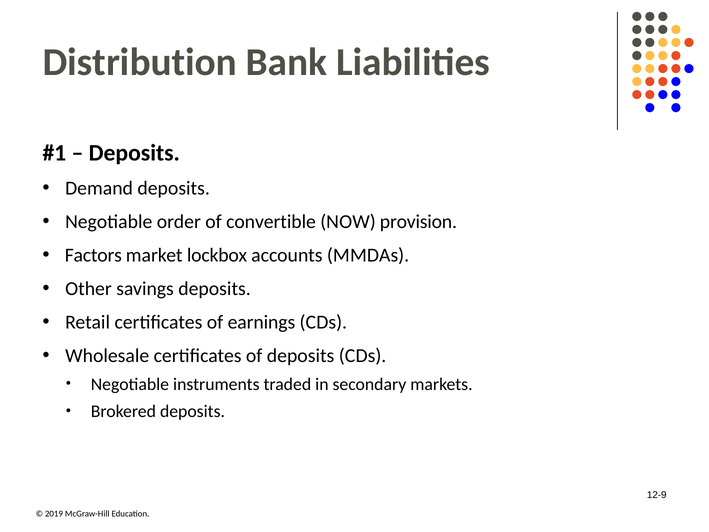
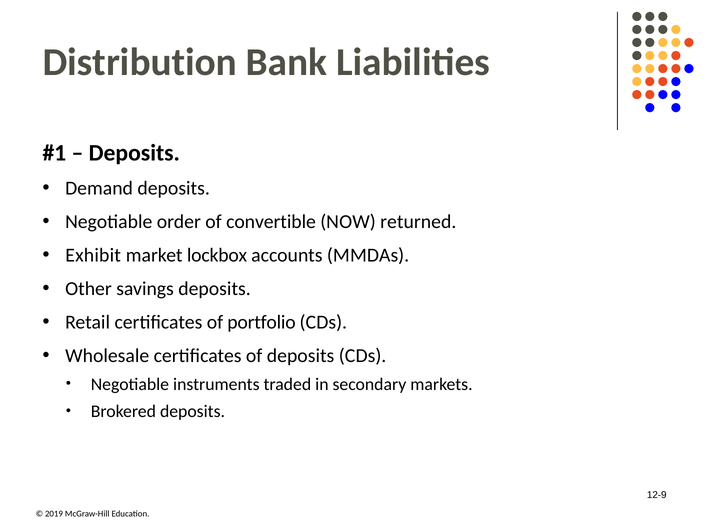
provision: provision -> returned
Factors: Factors -> Exhibit
earnings: earnings -> portfolio
